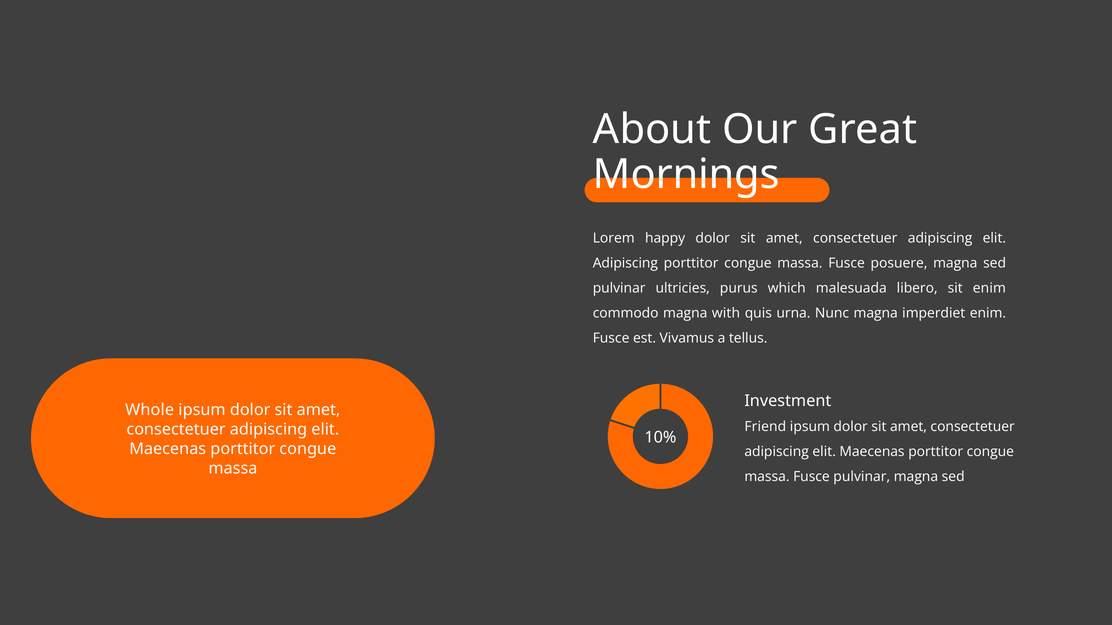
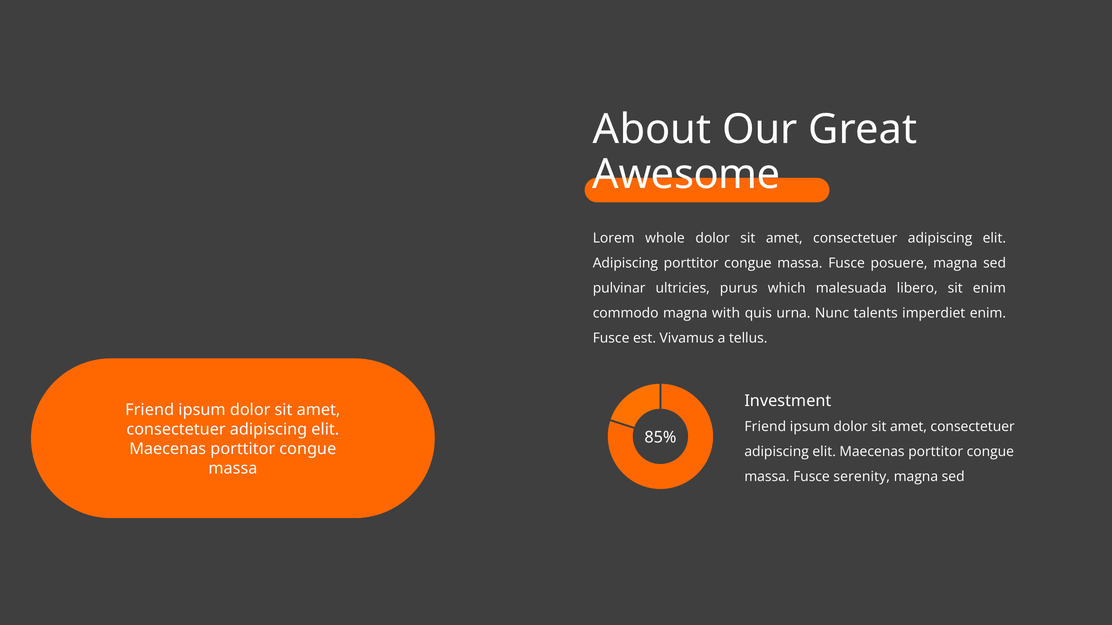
Mornings: Mornings -> Awesome
happy: happy -> whole
Nunc magna: magna -> talents
Whole at (150, 410): Whole -> Friend
10%: 10% -> 85%
Fusce pulvinar: pulvinar -> serenity
